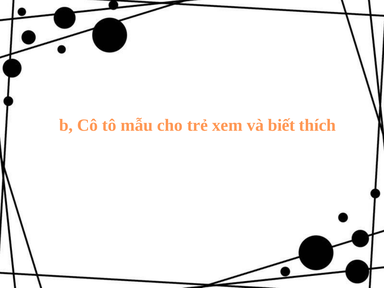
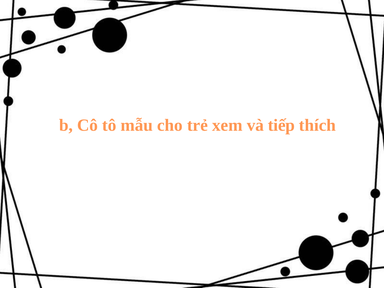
biết: biết -> tiếp
